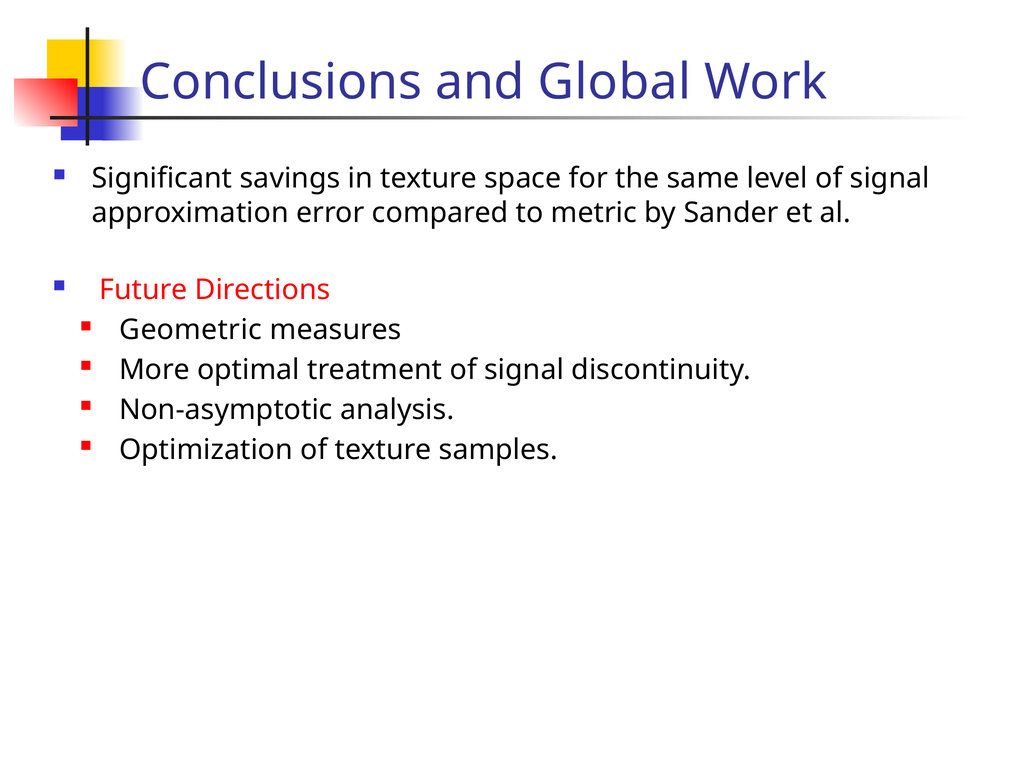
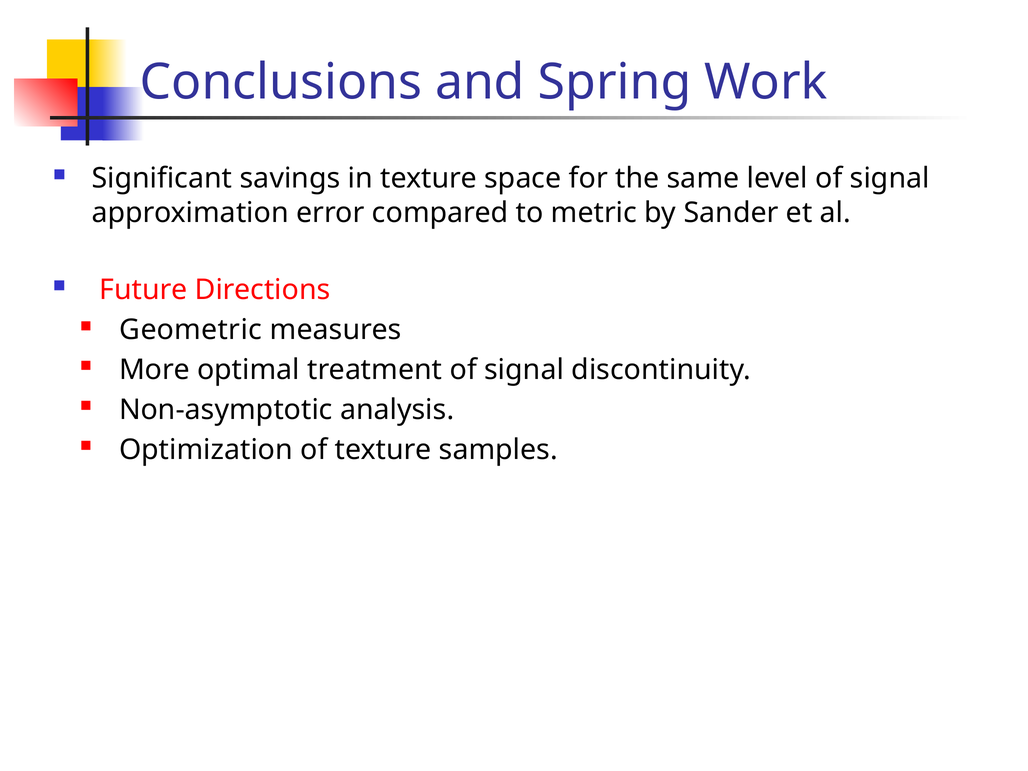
Global: Global -> Spring
